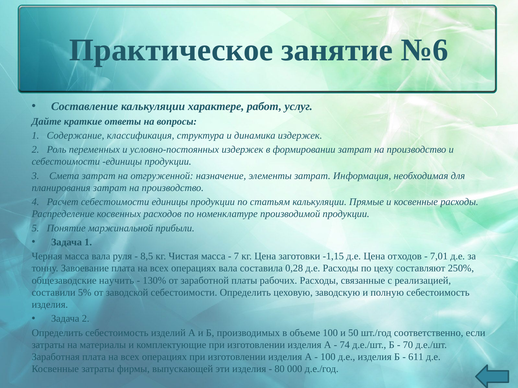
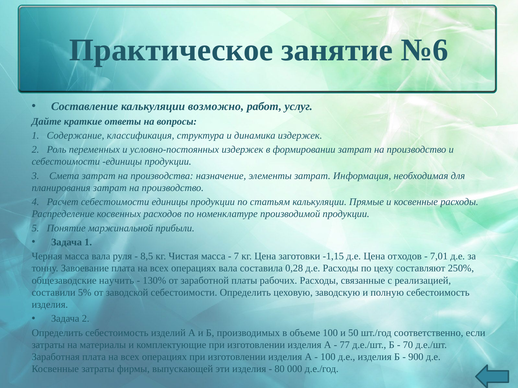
характере: характере -> возможно
отгруженной: отгруженной -> производства
74: 74 -> 77
611: 611 -> 900
